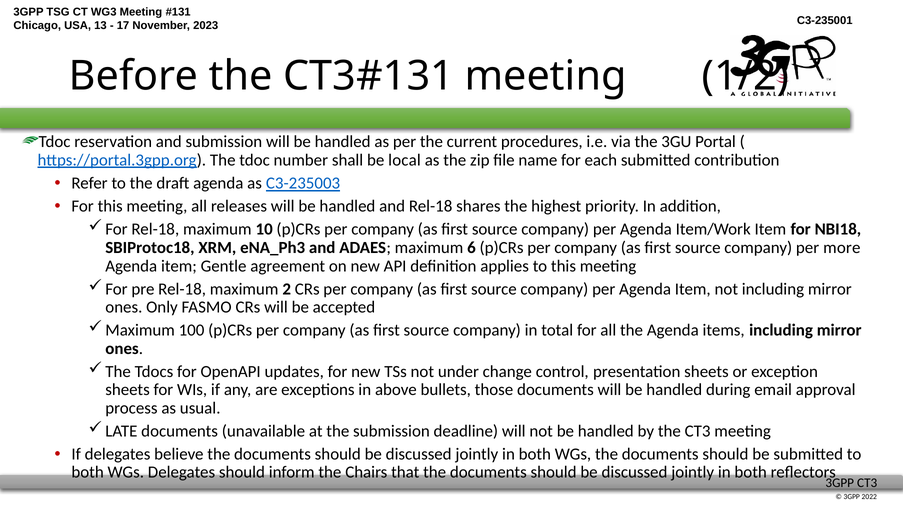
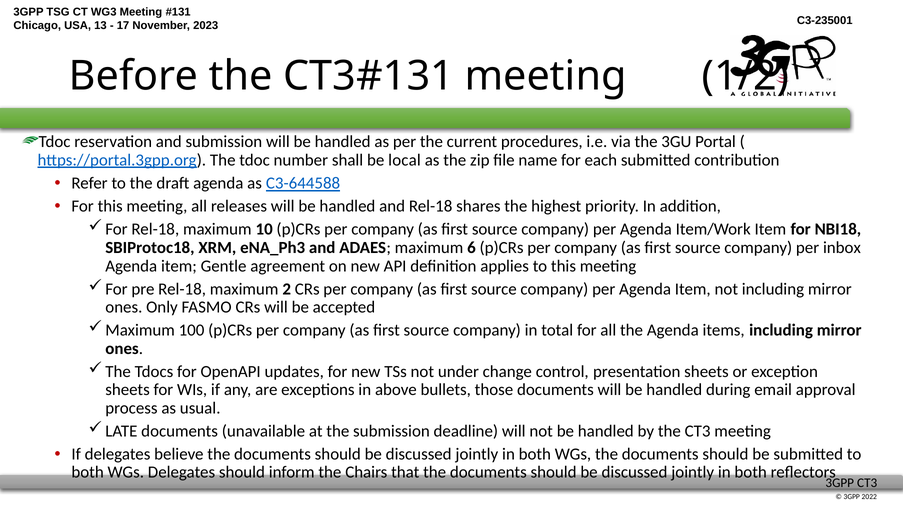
C3-235003: C3-235003 -> C3-644588
more: more -> inbox
